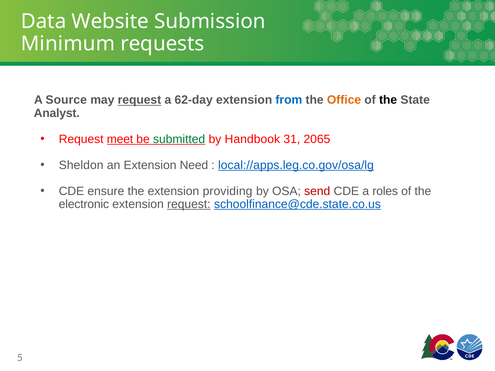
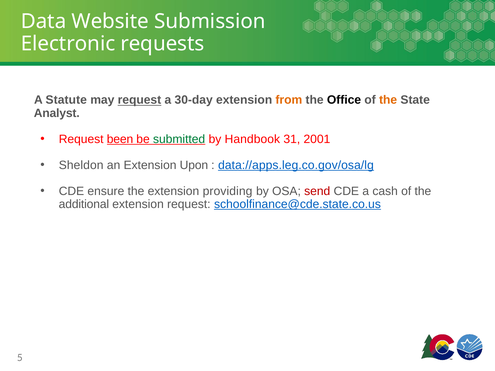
Minimum: Minimum -> Electronic
Source: Source -> Statute
62-day: 62-day -> 30-day
from colour: blue -> orange
Office colour: orange -> black
the at (388, 100) colour: black -> orange
meet: meet -> been
2065: 2065 -> 2001
Need: Need -> Upon
local://apps.leg.co.gov/osa/lg: local://apps.leg.co.gov/osa/lg -> data://apps.leg.co.gov/osa/lg
roles: roles -> cash
electronic: electronic -> additional
request at (189, 204) underline: present -> none
